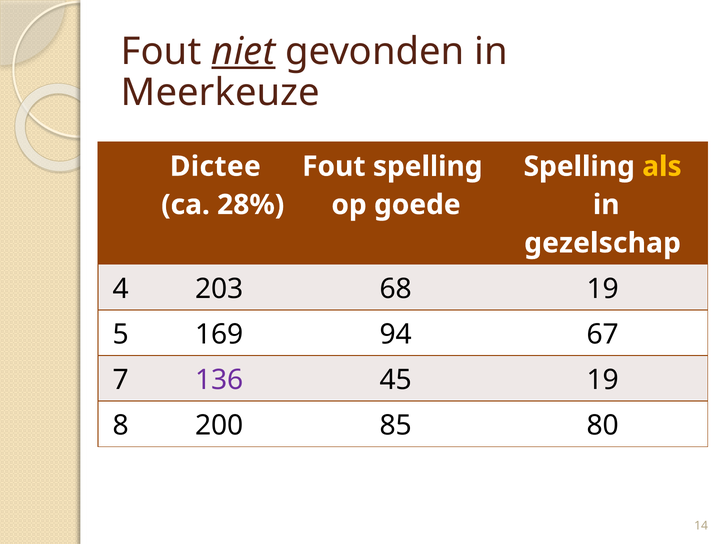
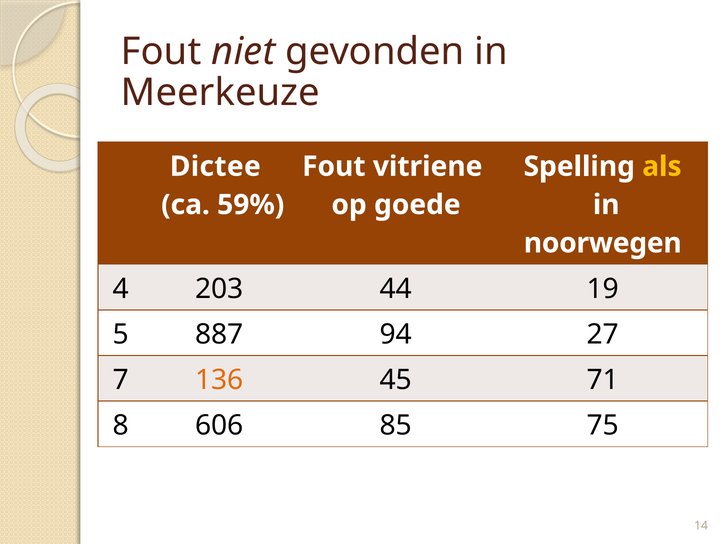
niet underline: present -> none
Fout spelling: spelling -> vitriene
28%: 28% -> 59%
gezelschap: gezelschap -> noorwegen
68: 68 -> 44
169: 169 -> 887
67: 67 -> 27
136 colour: purple -> orange
45 19: 19 -> 71
200: 200 -> 606
80: 80 -> 75
